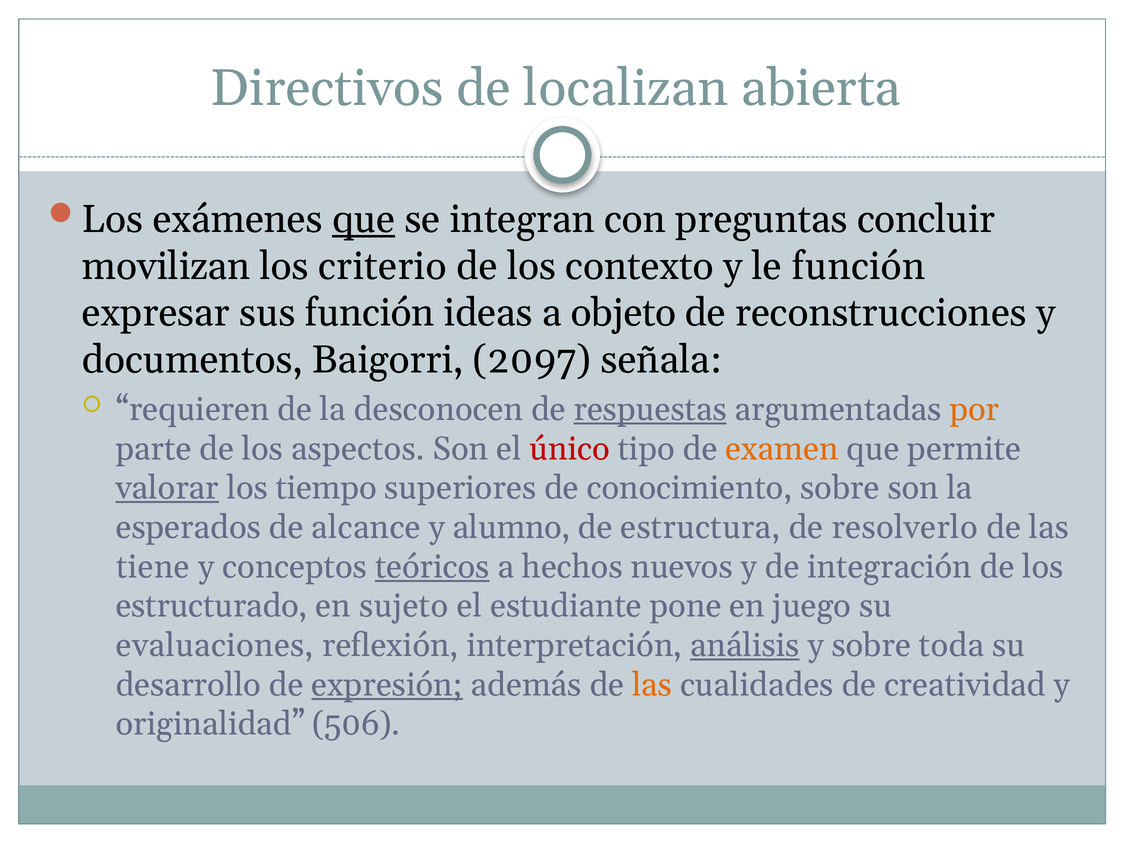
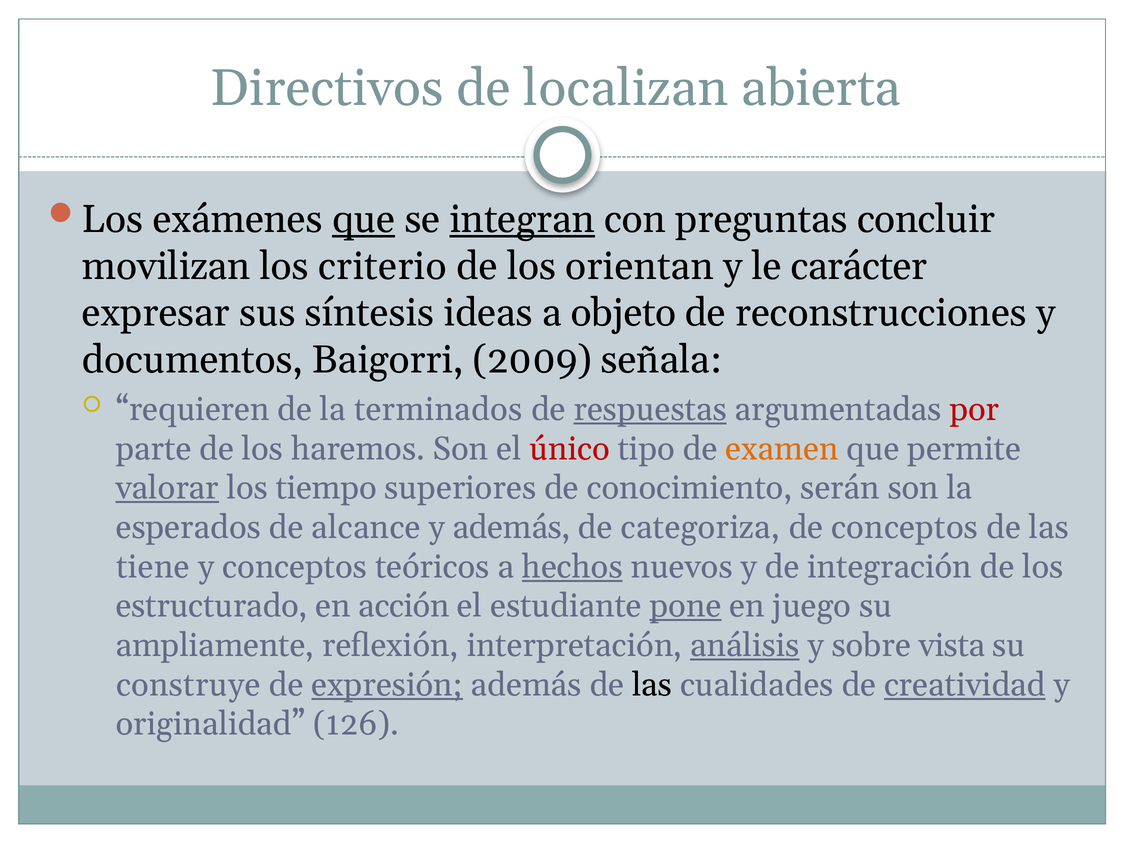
integran underline: none -> present
contexto: contexto -> orientan
le función: función -> carácter
sus función: función -> síntesis
2097: 2097 -> 2009
desconocen: desconocen -> terminados
por colour: orange -> red
aspectos: aspectos -> haremos
conocimiento sobre: sobre -> serán
y alumno: alumno -> además
estructura: estructura -> categoriza
de resolverlo: resolverlo -> conceptos
teóricos underline: present -> none
hechos underline: none -> present
sujeto: sujeto -> acción
pone underline: none -> present
evaluaciones: evaluaciones -> ampliamente
toda: toda -> vista
desarrollo: desarrollo -> construye
las at (652, 685) colour: orange -> black
creatividad underline: none -> present
506: 506 -> 126
